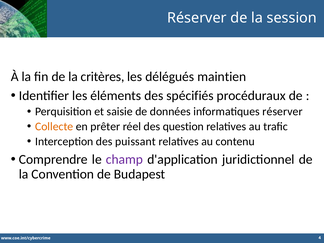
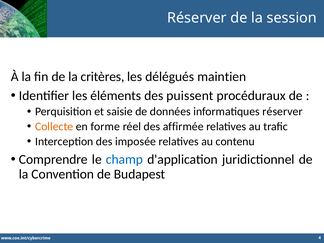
spécifiés: spécifiés -> puissent
prêter: prêter -> forme
question: question -> affirmée
puissant: puissant -> imposée
champ colour: purple -> blue
